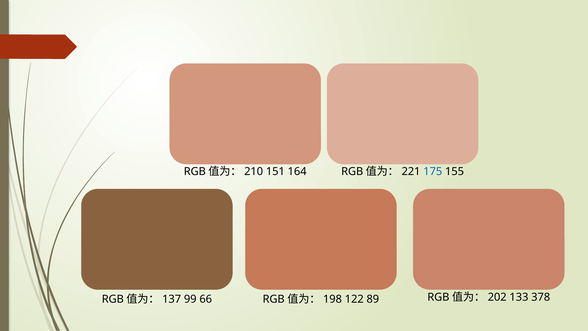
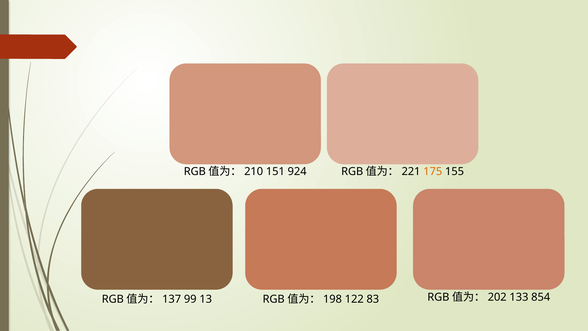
164: 164 -> 924
175 colour: blue -> orange
66: 66 -> 13
89: 89 -> 83
378: 378 -> 854
